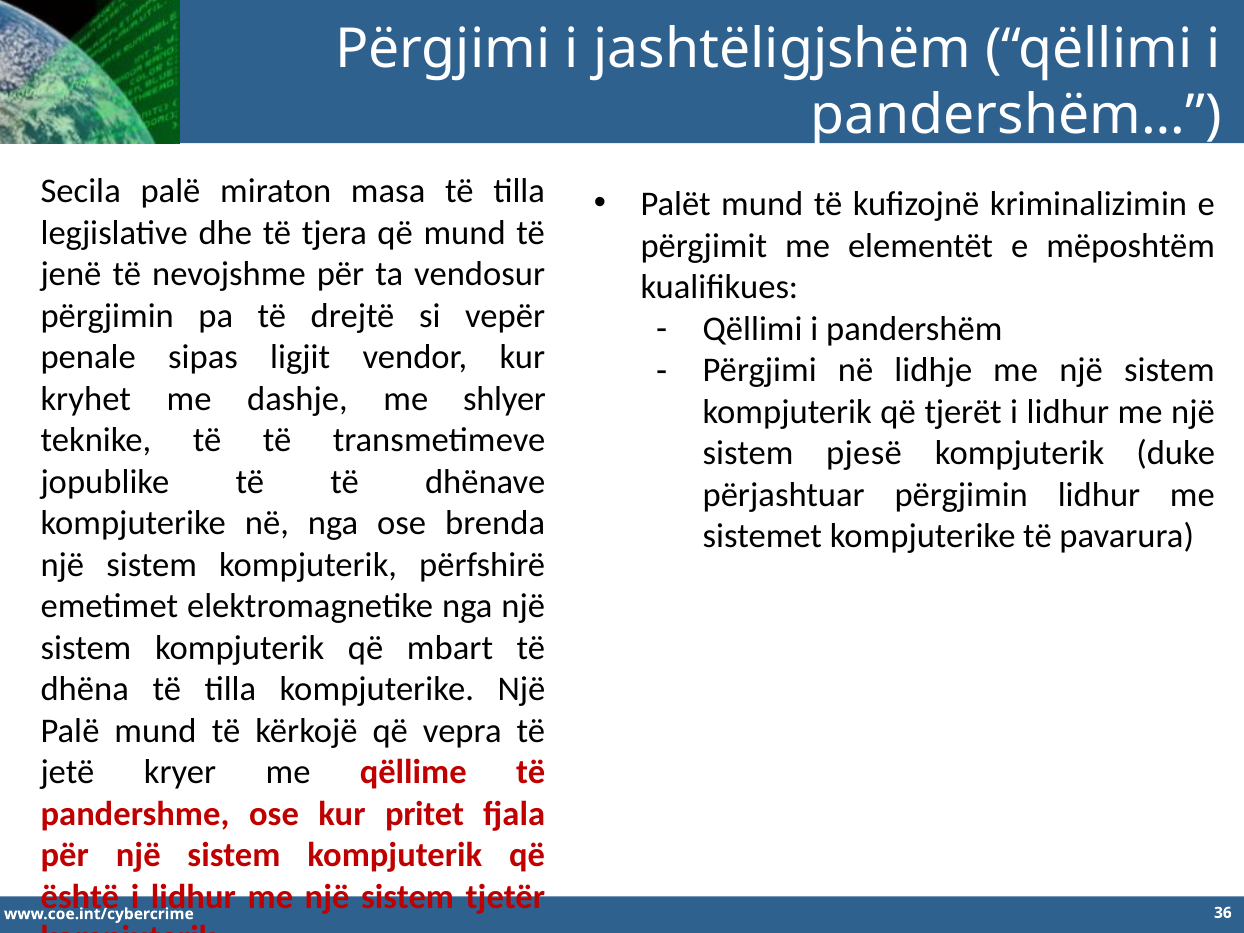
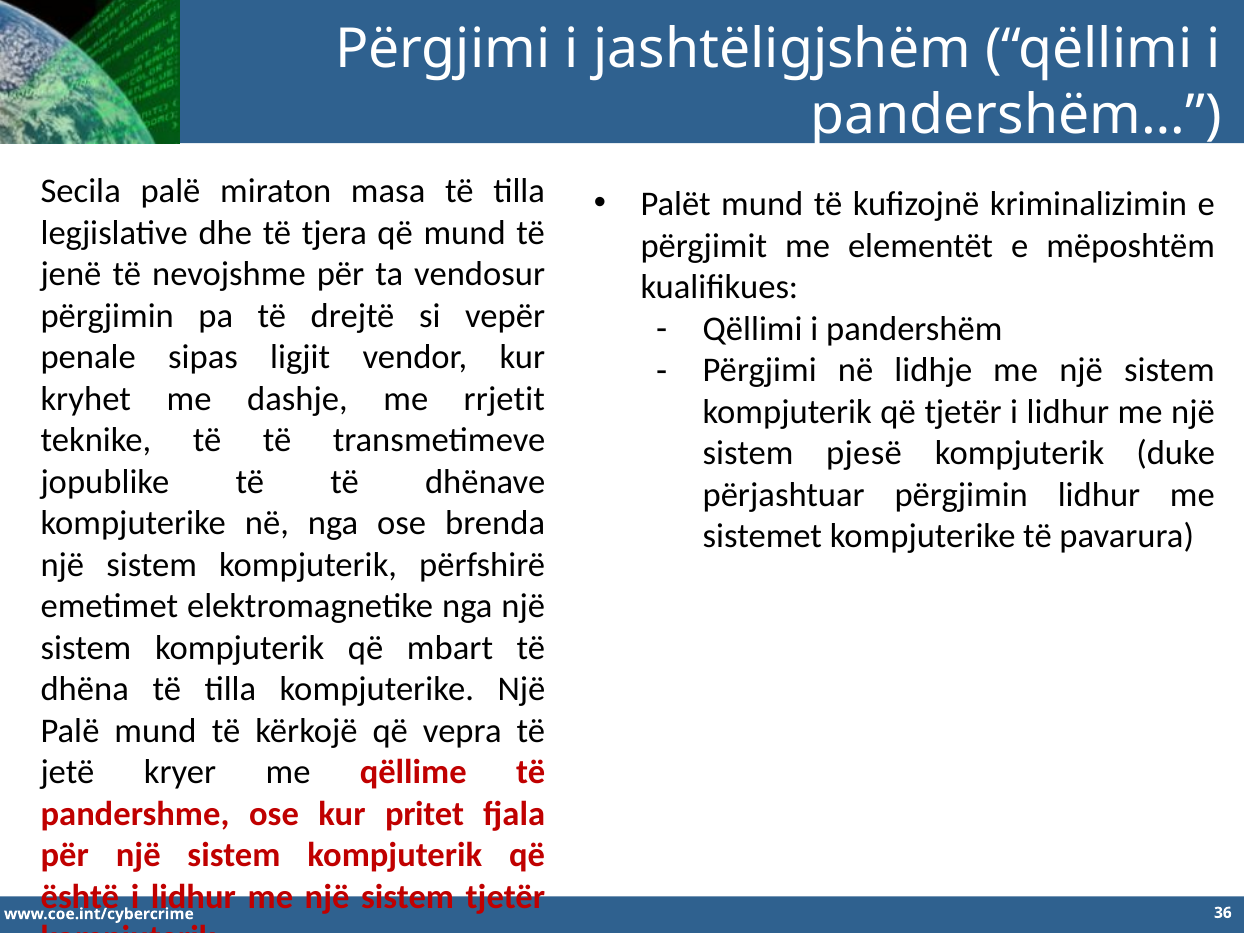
shlyer: shlyer -> rrjetit
që tjerët: tjerët -> tjetër
